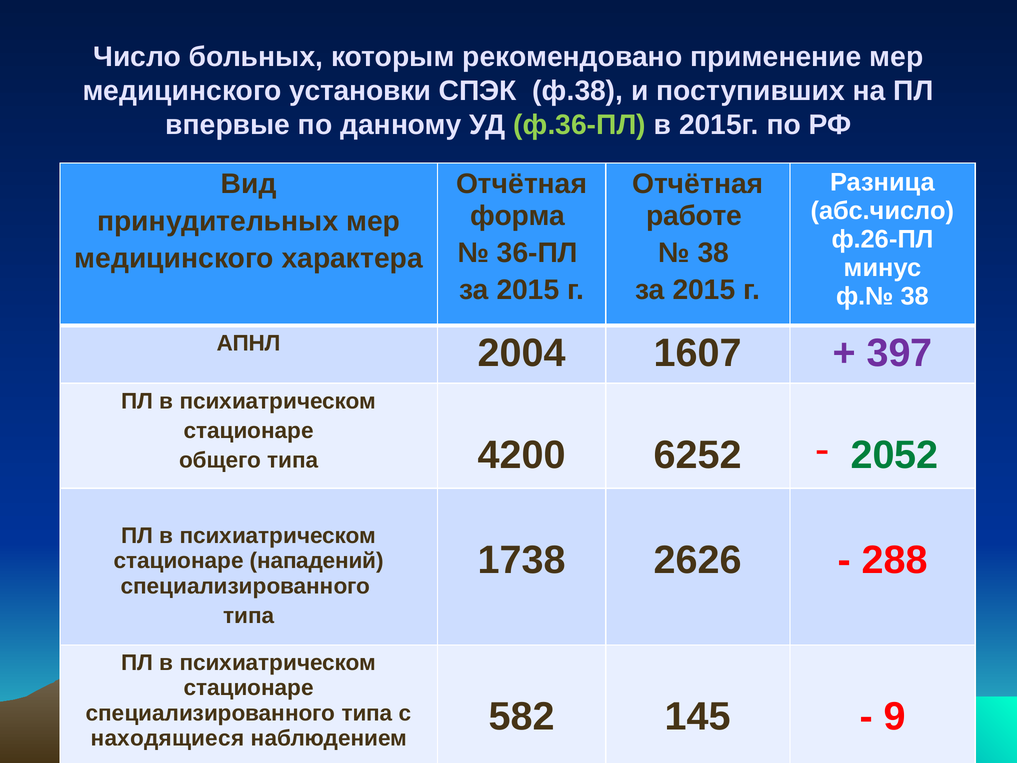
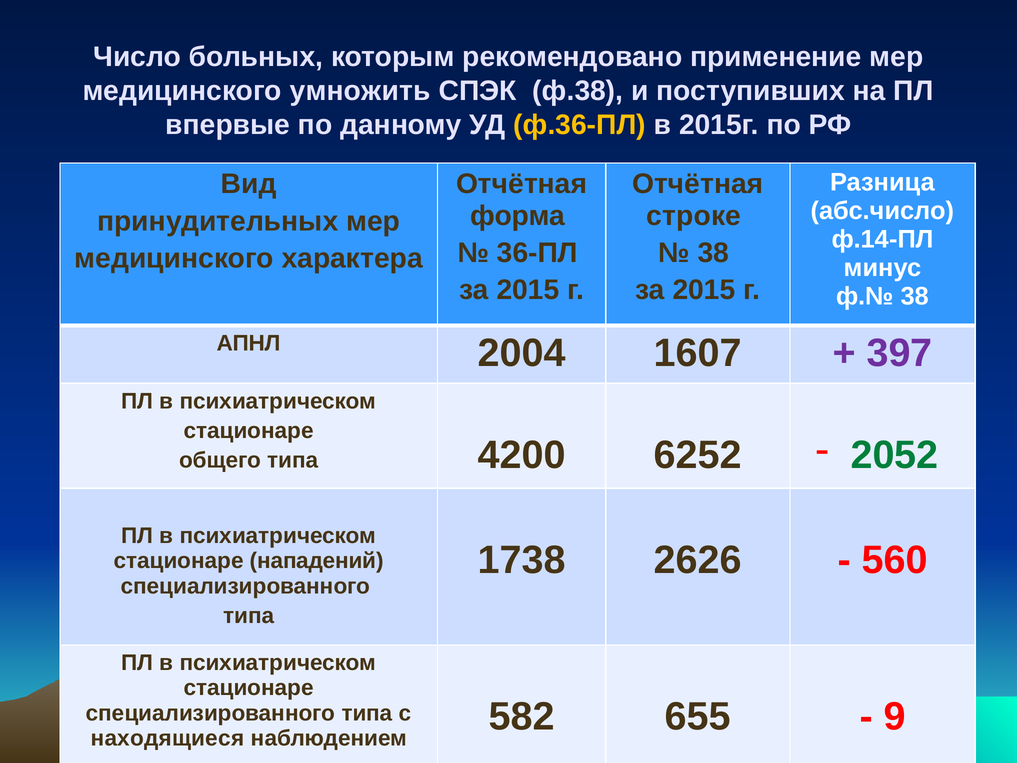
установки: установки -> умножить
ф.36-ПЛ colour: light green -> yellow
работе: работе -> строке
ф.26-ПЛ: ф.26-ПЛ -> ф.14-ПЛ
288: 288 -> 560
145: 145 -> 655
